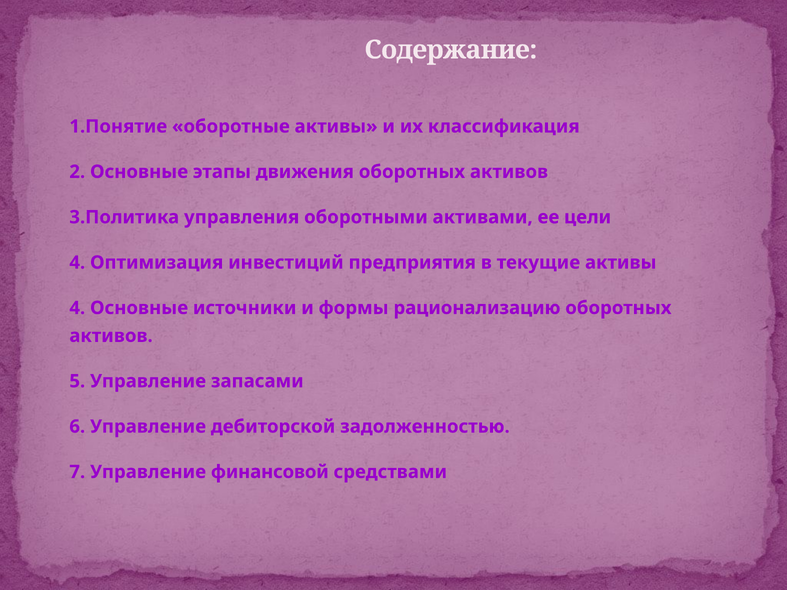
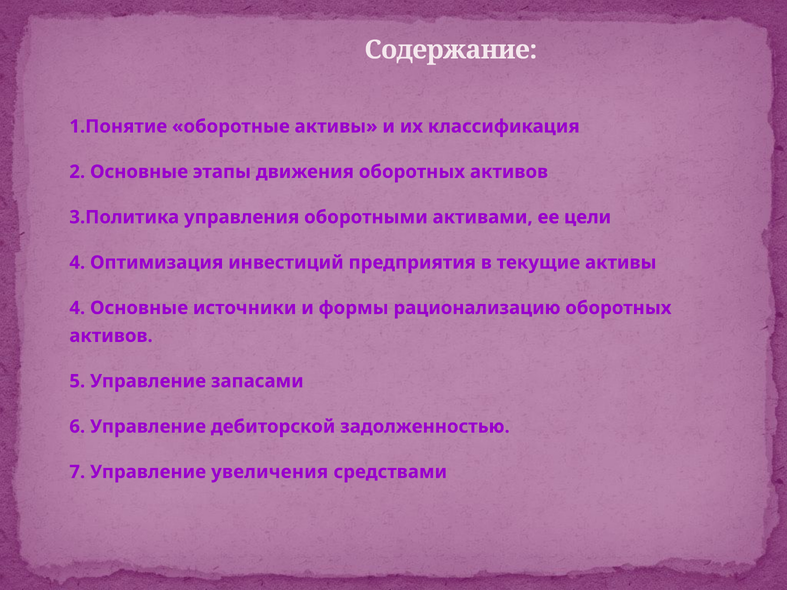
финансовой: финансовой -> увеличения
